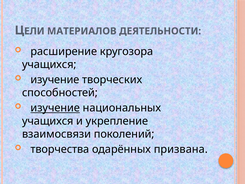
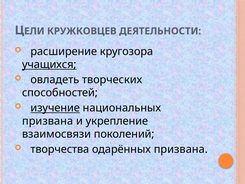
МАТЕРИАЛОВ: МАТЕРИАЛОВ -> КРУЖКОВЦЕВ
учащихся at (49, 64) underline: none -> present
изучение at (55, 80): изучение -> овладеть
учащихся at (48, 121): учащихся -> призвана
